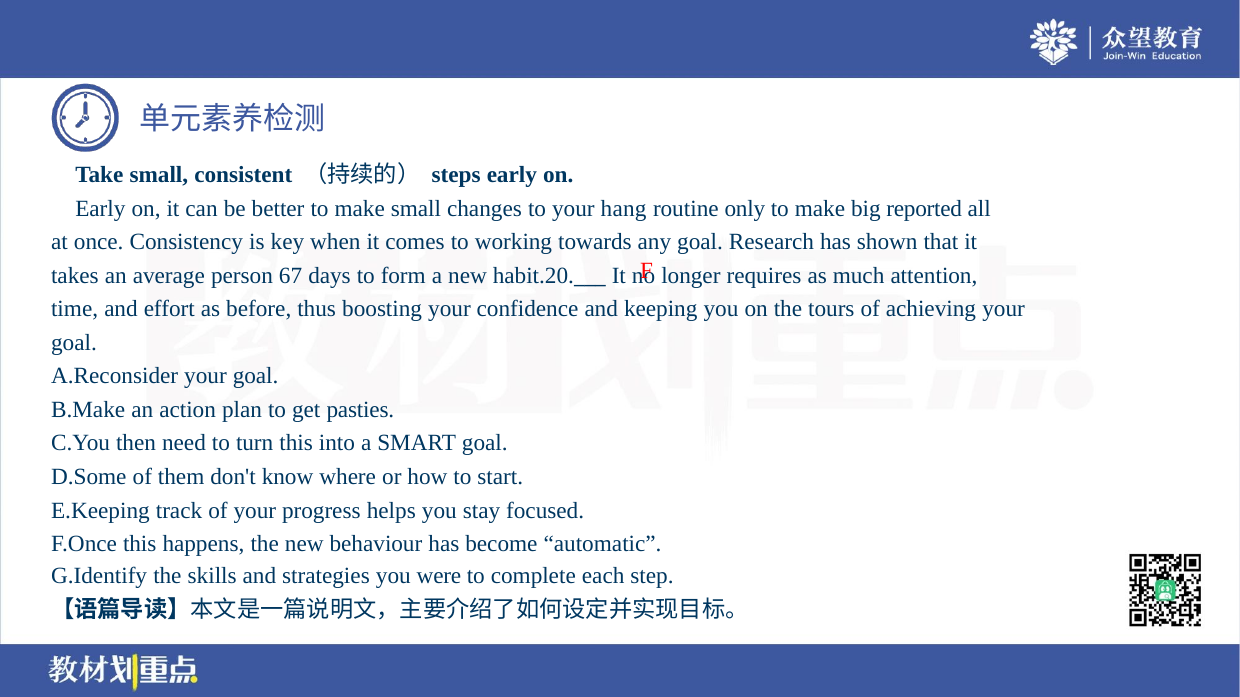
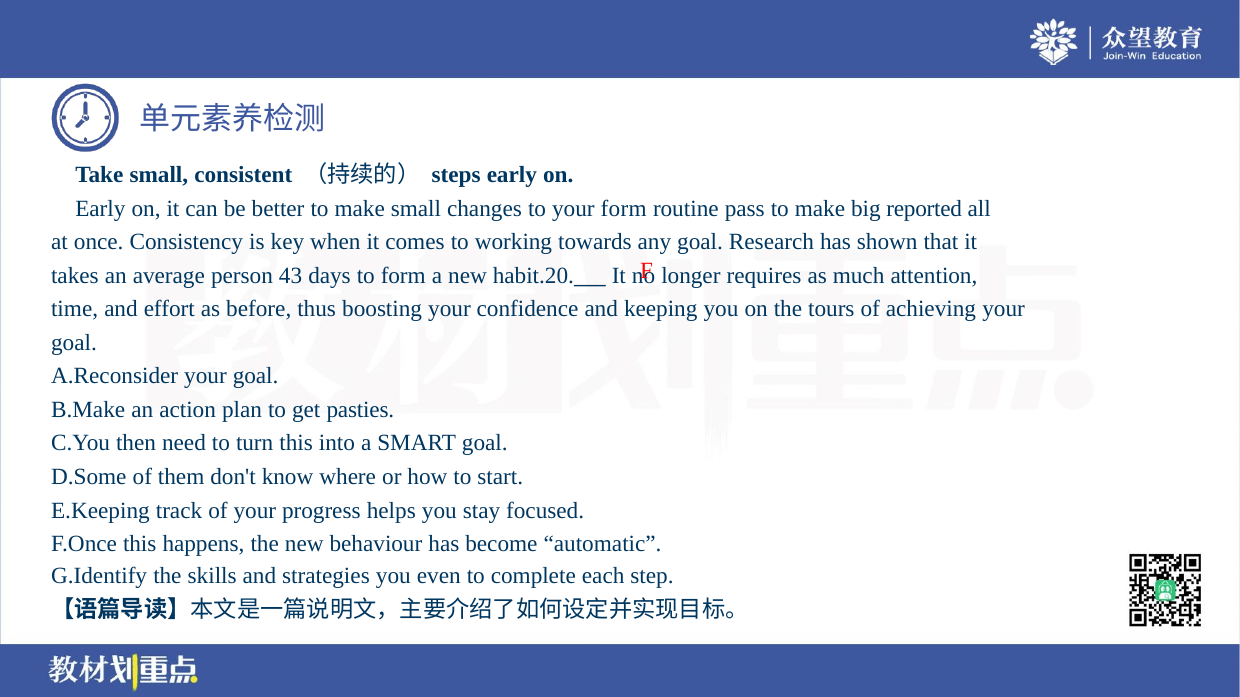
your hang: hang -> form
only: only -> pass
67: 67 -> 43
were: were -> even
